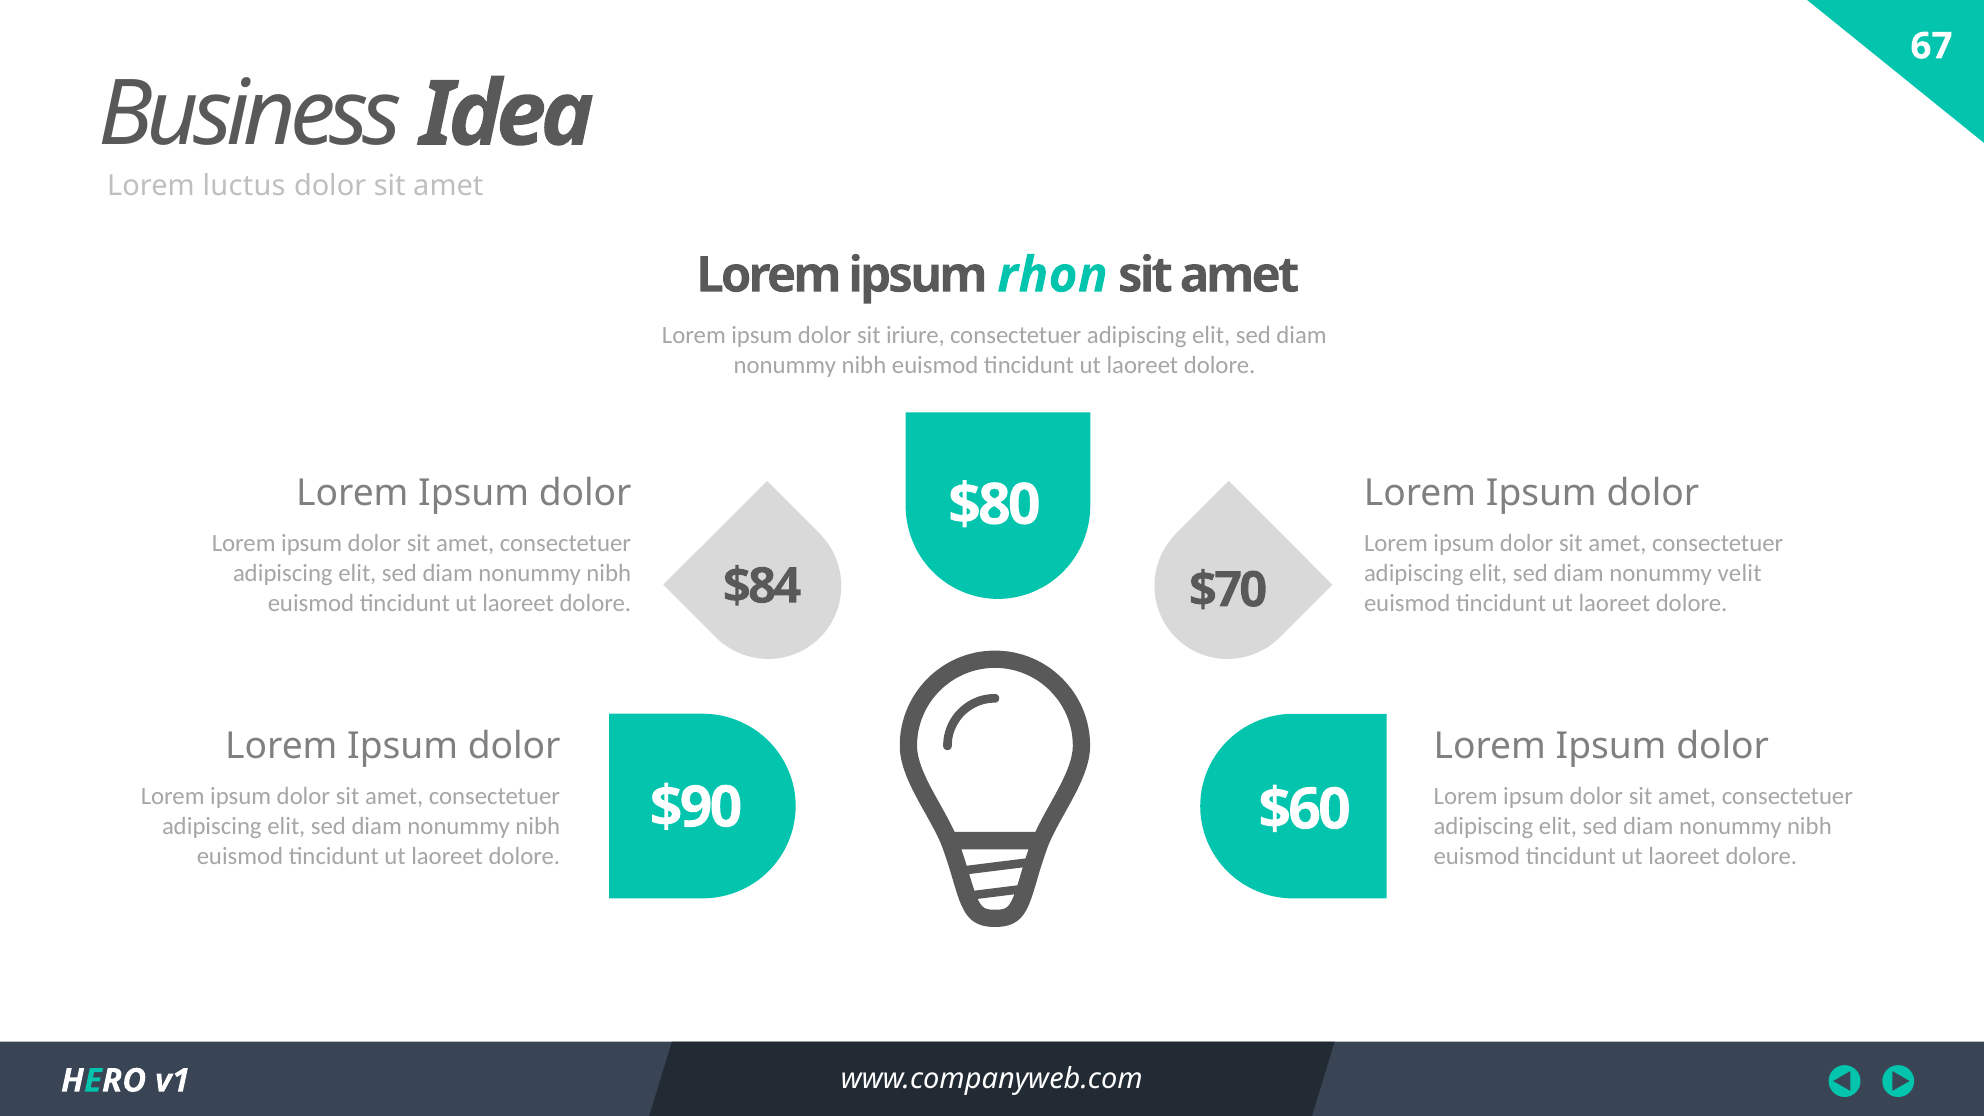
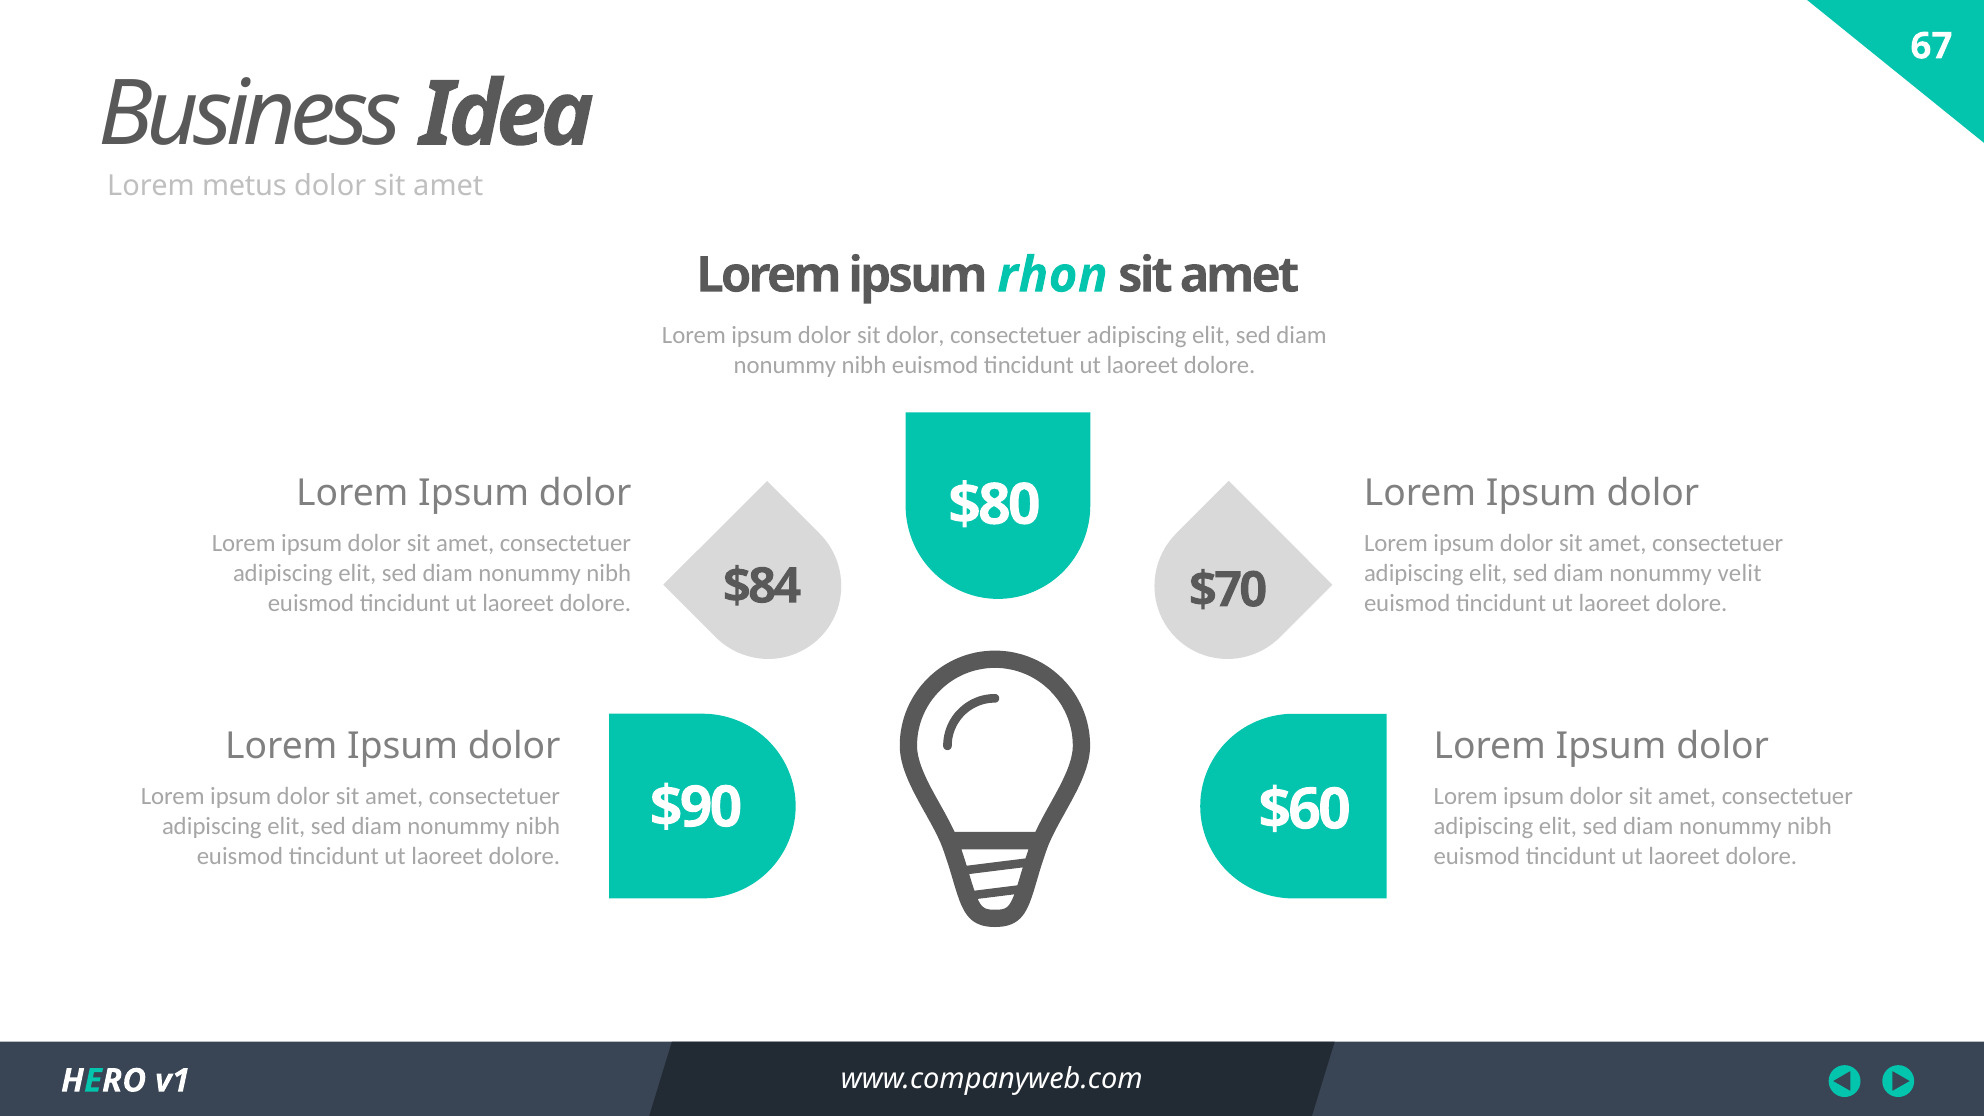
luctus: luctus -> metus
sit iriure: iriure -> dolor
